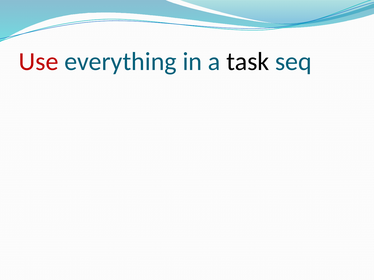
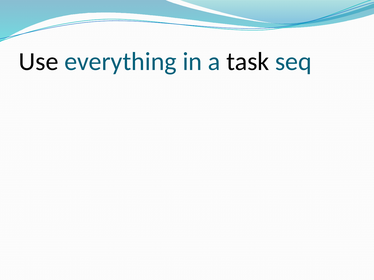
Use colour: red -> black
